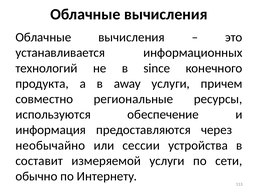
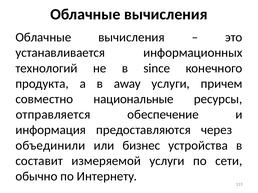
региональные: региональные -> национальные
используются: используются -> отправляется
необычайно: необычайно -> объединили
сессии: сессии -> бизнес
